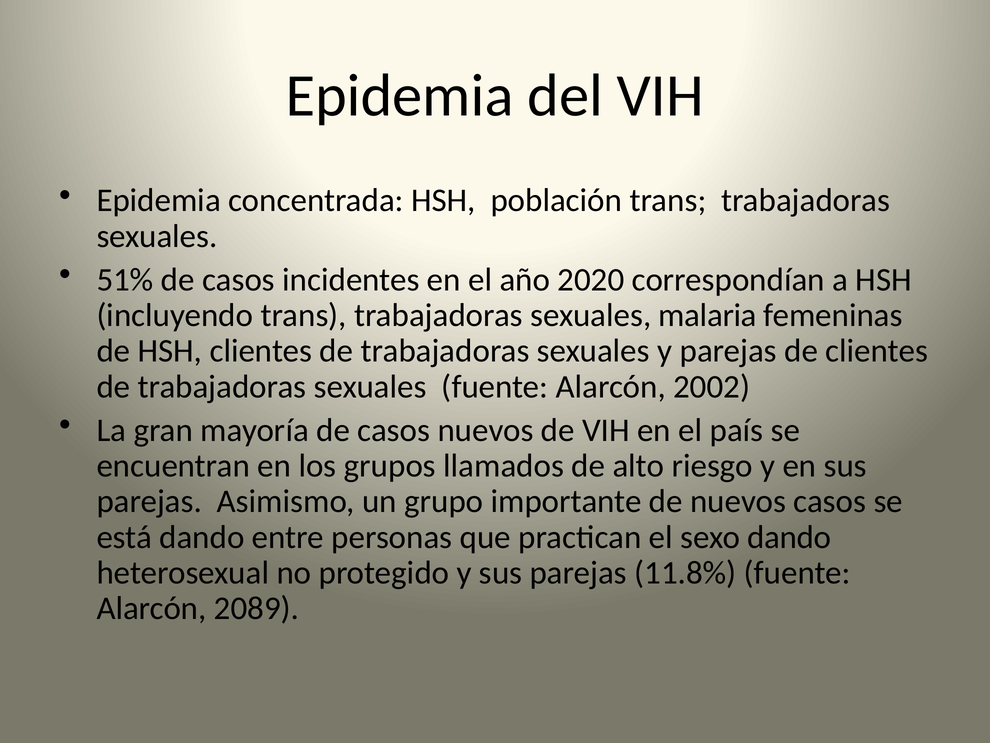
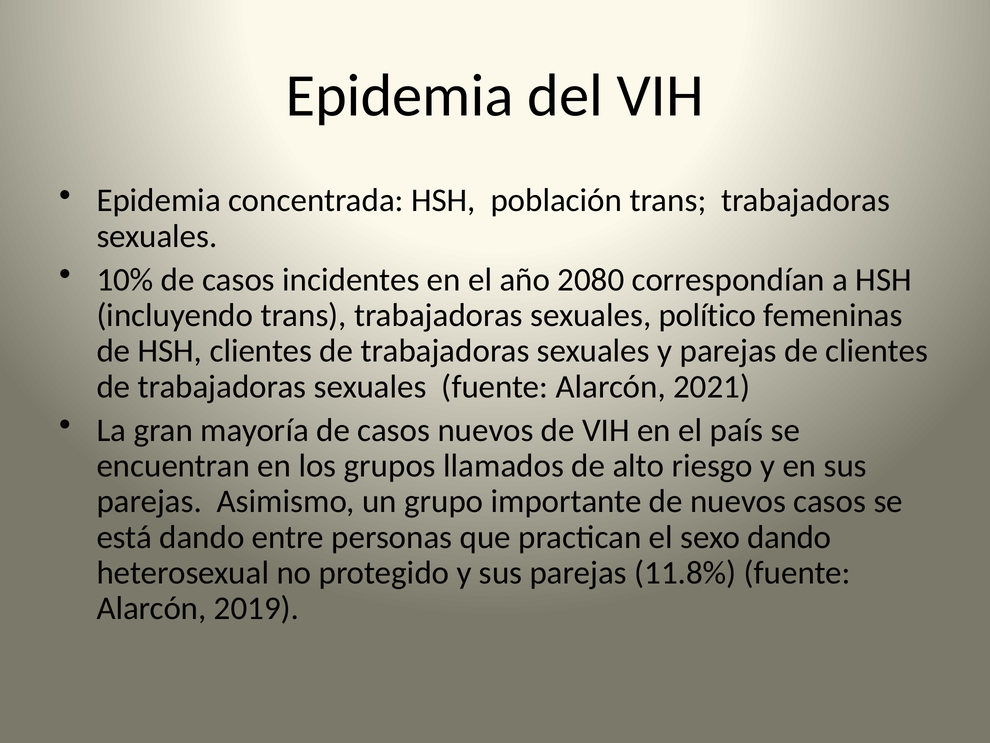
51%: 51% -> 10%
2020: 2020 -> 2080
malaria: malaria -> político
2002: 2002 -> 2021
2089: 2089 -> 2019
